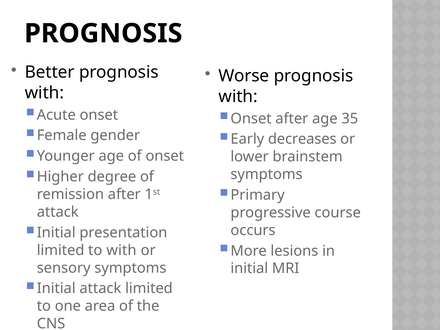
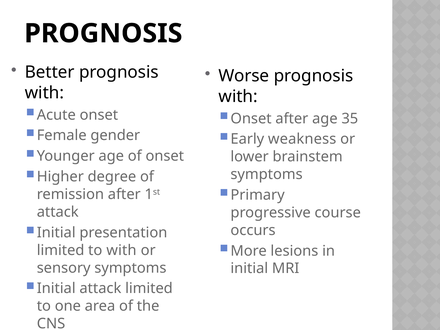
decreases: decreases -> weakness
